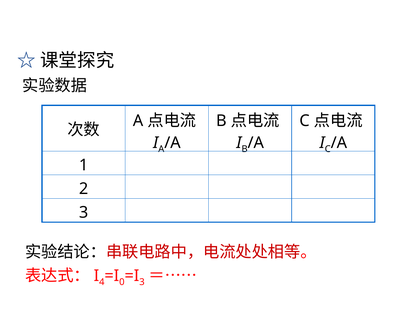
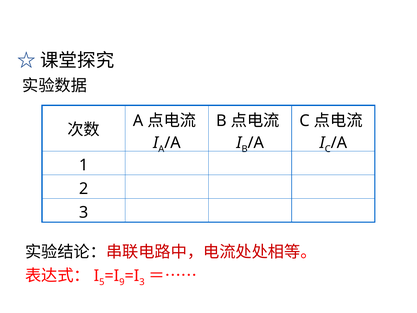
4: 4 -> 5
0: 0 -> 9
